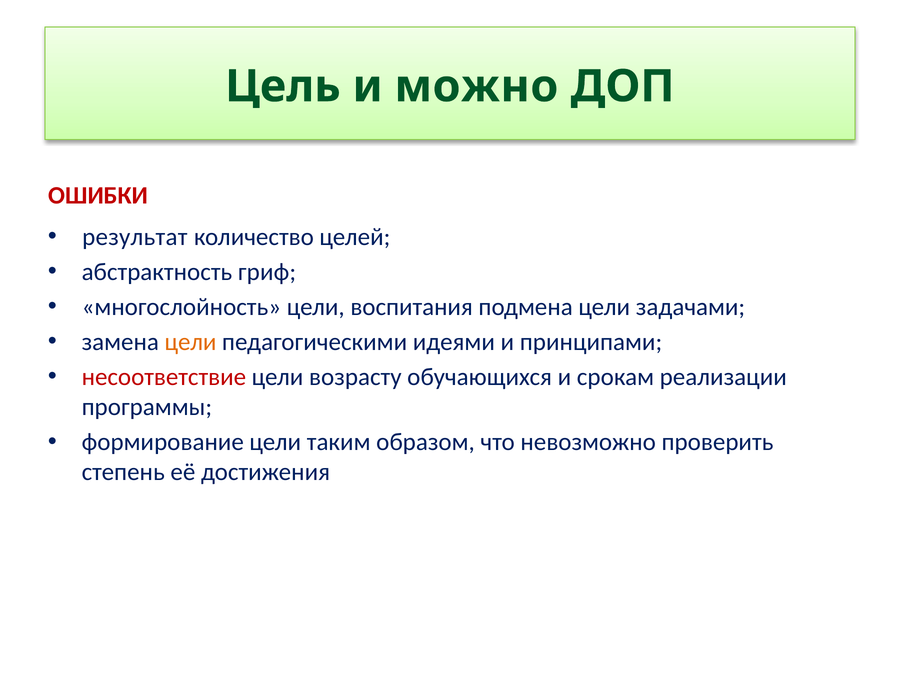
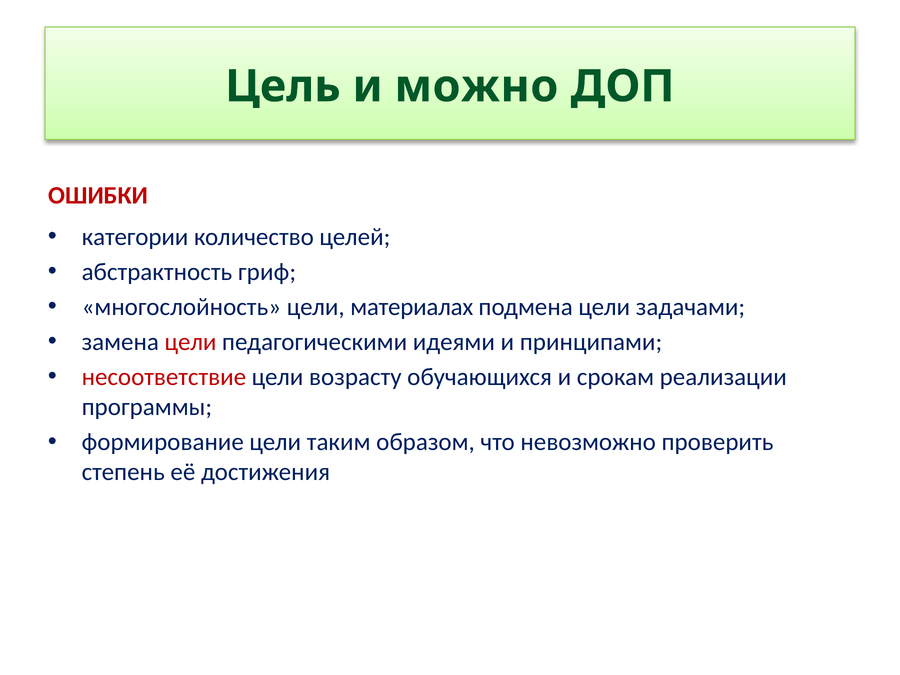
результат: результат -> категории
воспитания: воспитания -> материалах
цели at (191, 342) colour: orange -> red
